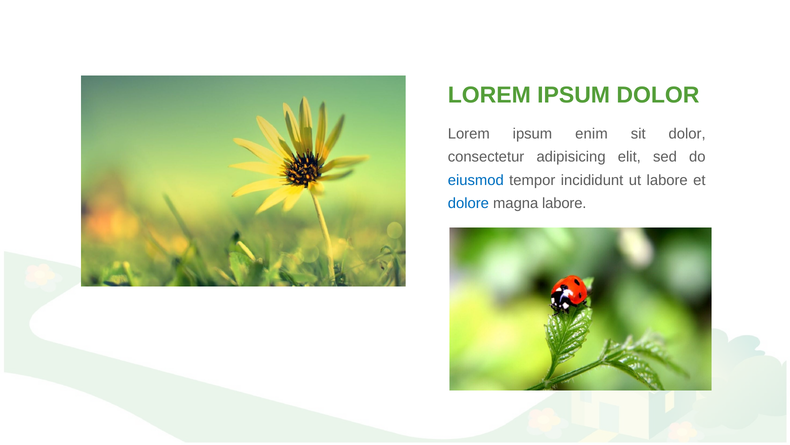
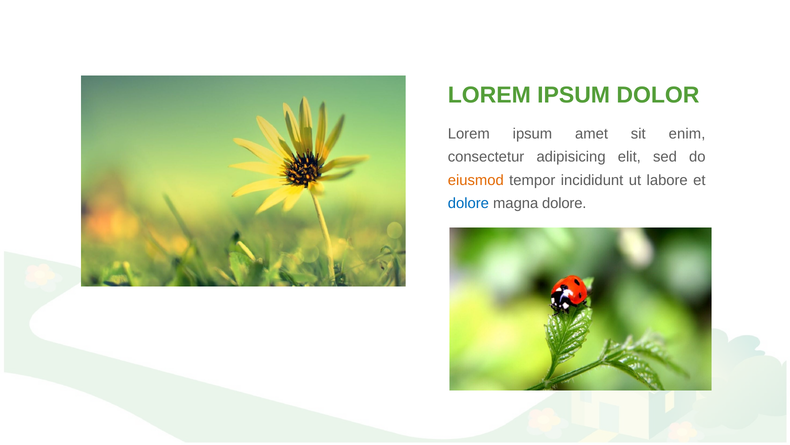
enim: enim -> amet
sit dolor: dolor -> enim
eiusmod colour: blue -> orange
magna labore: labore -> dolore
